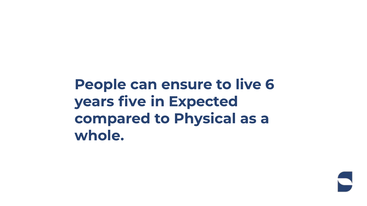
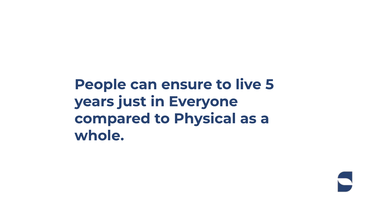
6: 6 -> 5
five: five -> just
Expected: Expected -> Everyone
